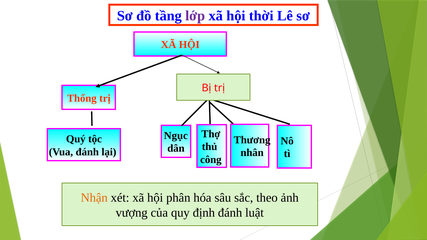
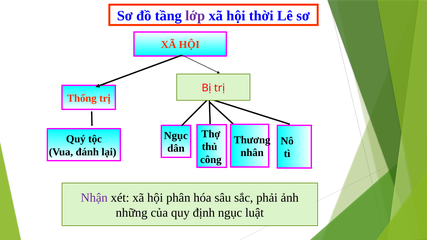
Nhận colour: orange -> purple
theo: theo -> phải
vượng: vượng -> những
định đánh: đánh -> ngục
